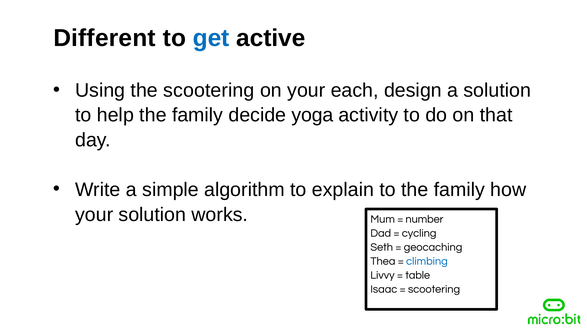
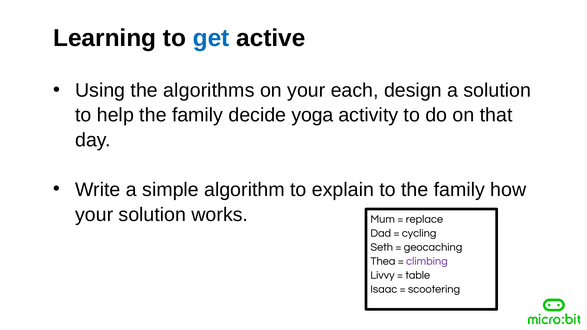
Different: Different -> Learning
the scootering: scootering -> algorithms
number: number -> replace
climbing colour: blue -> purple
